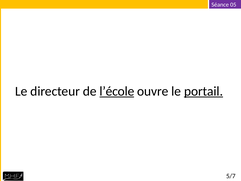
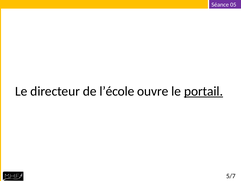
l’école underline: present -> none
